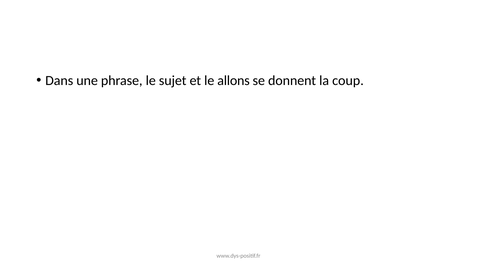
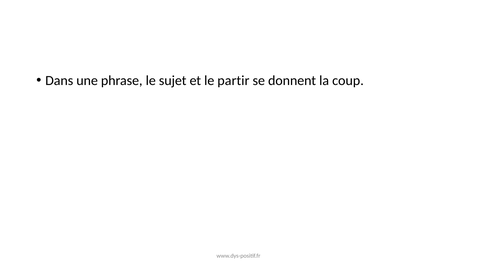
allons: allons -> partir
